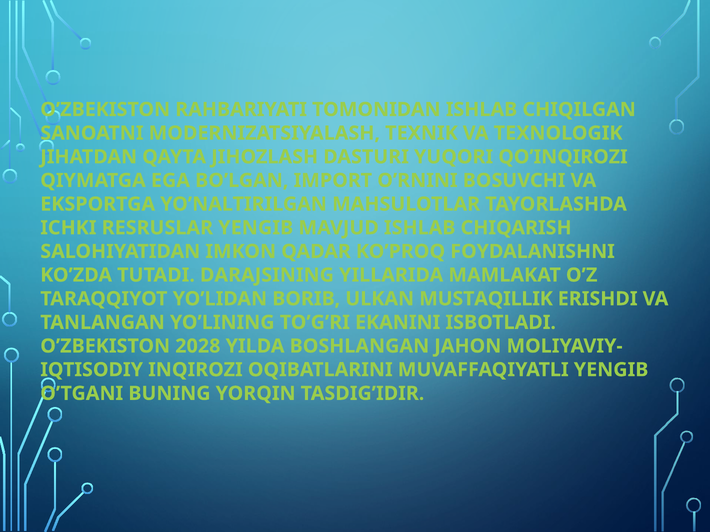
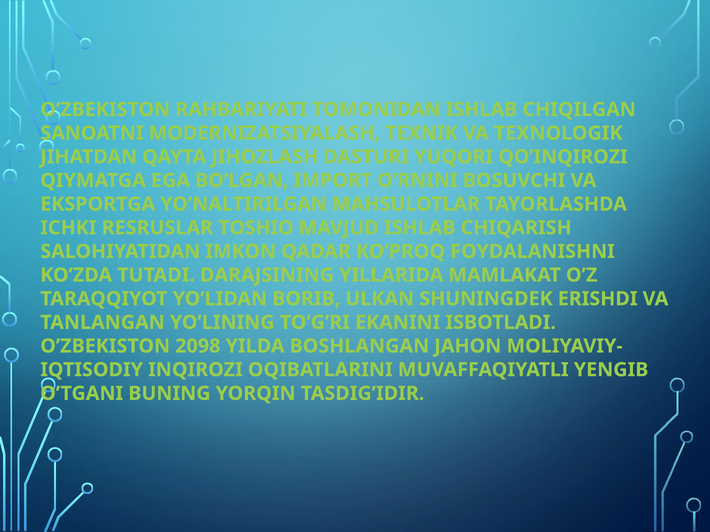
RESRUSLAR YENGIB: YENGIB -> TOSHIO
MUSTAQILLIK: MUSTAQILLIK -> SHUNINGDEK
2028: 2028 -> 2098
